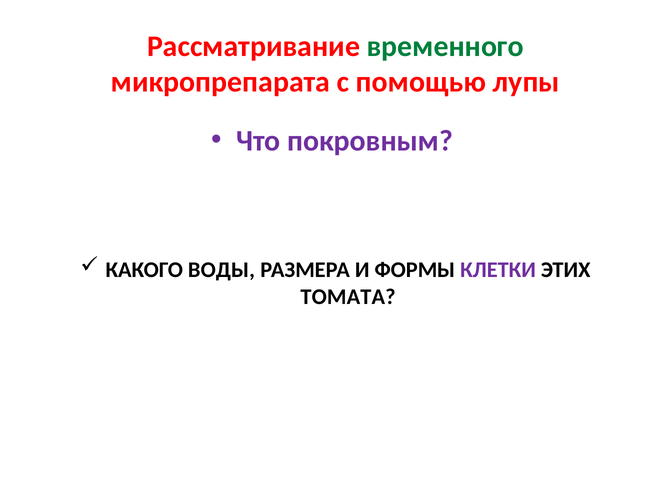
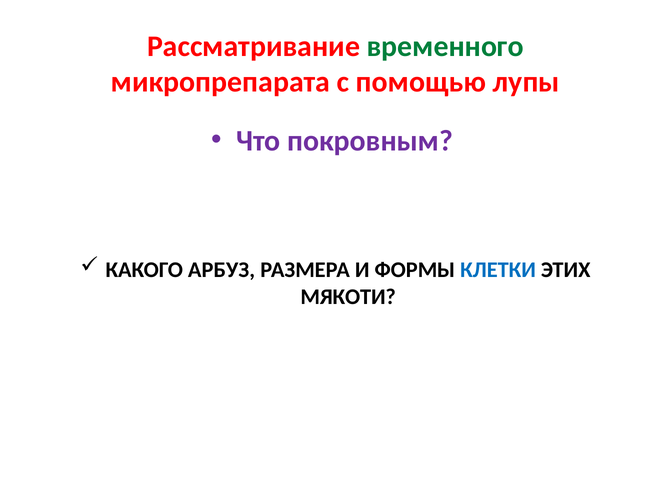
ВОДЫ: ВОДЫ -> АРБУЗ
КЛЕТКИ colour: purple -> blue
ТОМАТА: ТОМАТА -> МЯКОТИ
